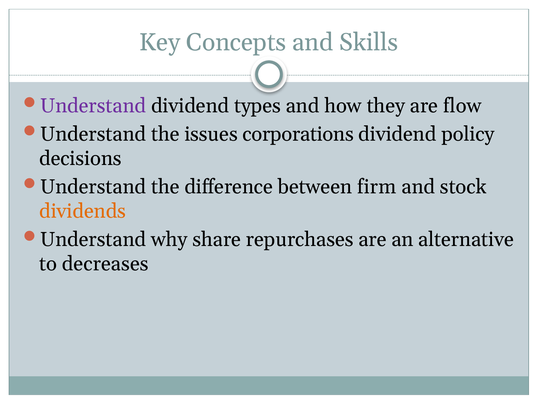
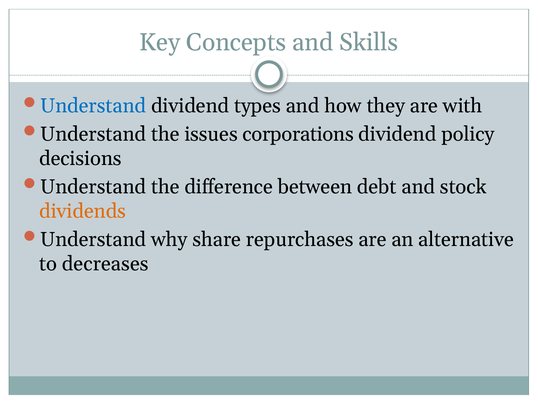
Understand at (93, 106) colour: purple -> blue
flow: flow -> with
firm: firm -> debt
